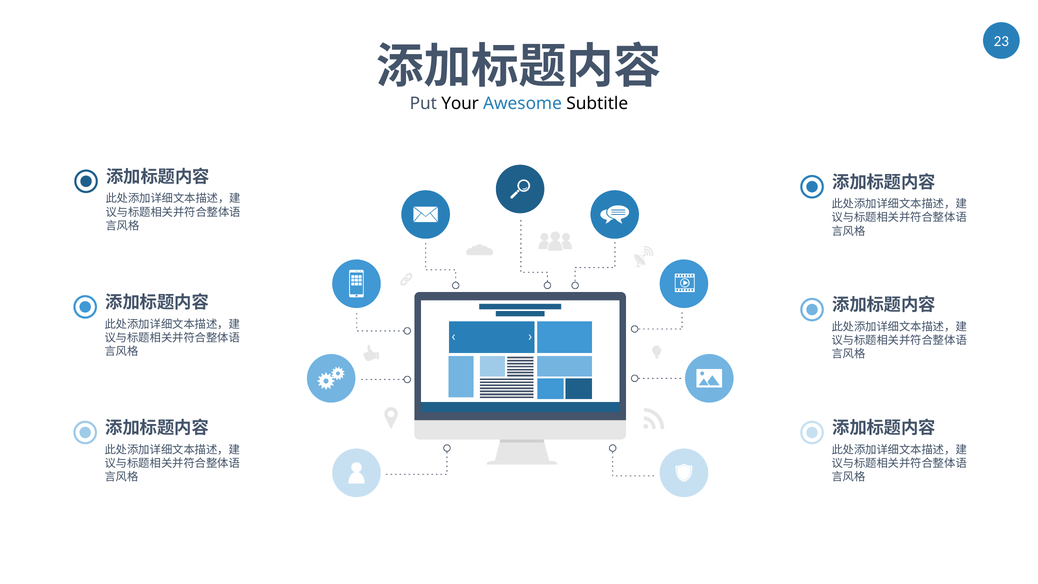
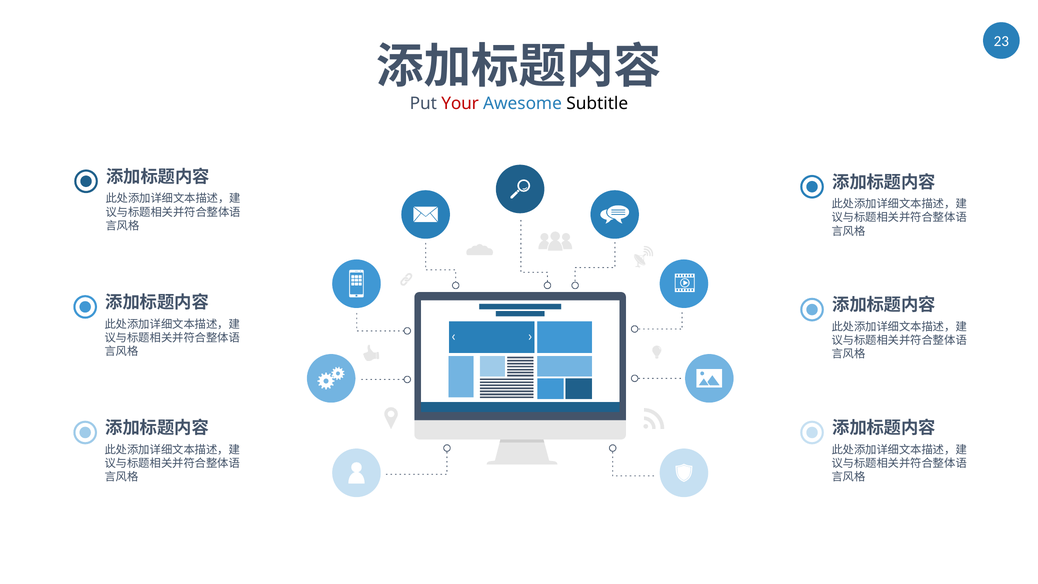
Your colour: black -> red
